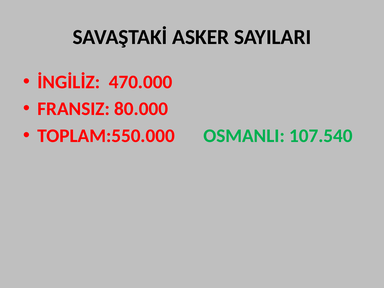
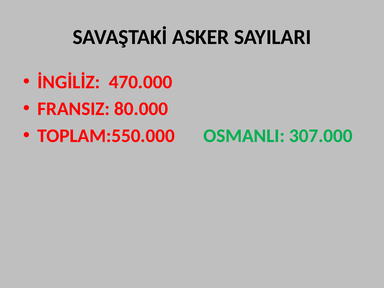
107.540: 107.540 -> 307.000
